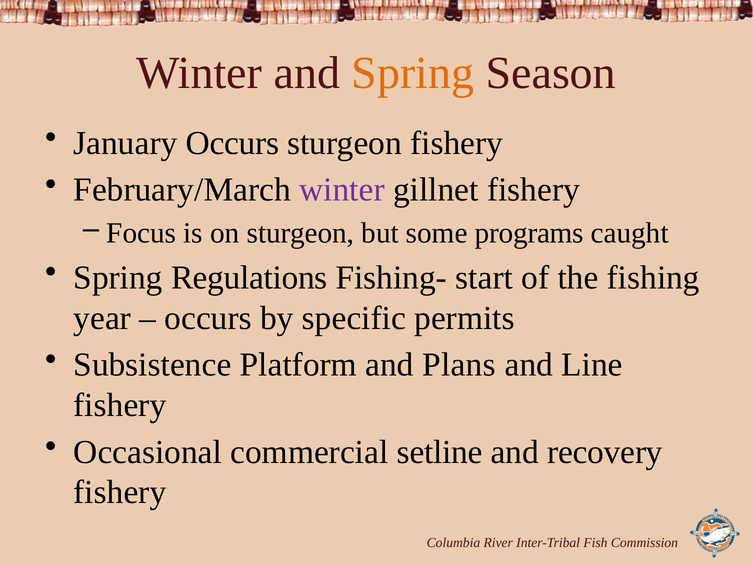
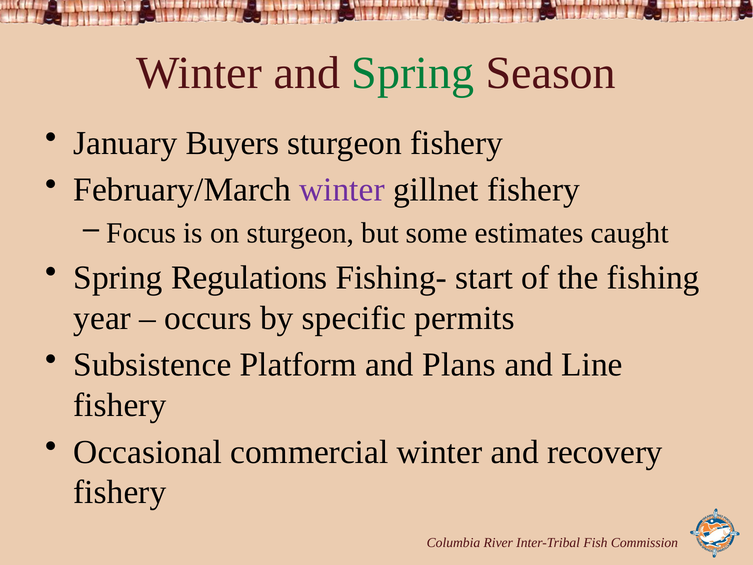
Spring at (413, 73) colour: orange -> green
January Occurs: Occurs -> Buyers
programs: programs -> estimates
commercial setline: setline -> winter
